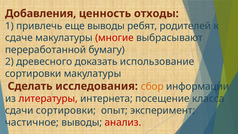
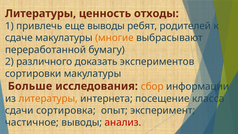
Добавления at (41, 14): Добавления -> Литературы
многие colour: red -> orange
древесного: древесного -> различного
использование: использование -> экспериментов
Сделать: Сделать -> Больше
литературы at (48, 99) colour: red -> orange
сдачи сортировки: сортировки -> сортировка
